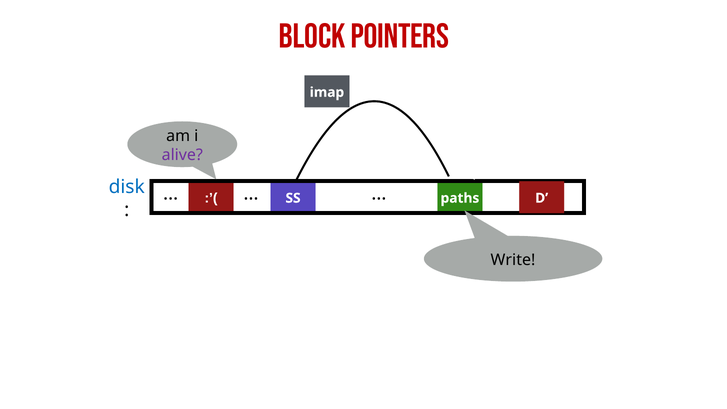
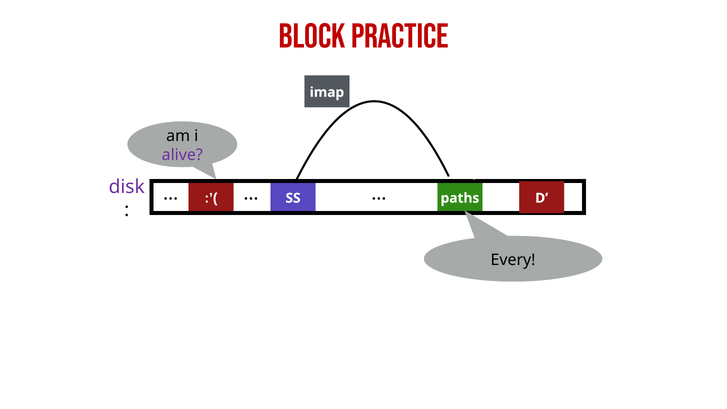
Pointers: Pointers -> Practice
disk colour: blue -> purple
Write: Write -> Every
